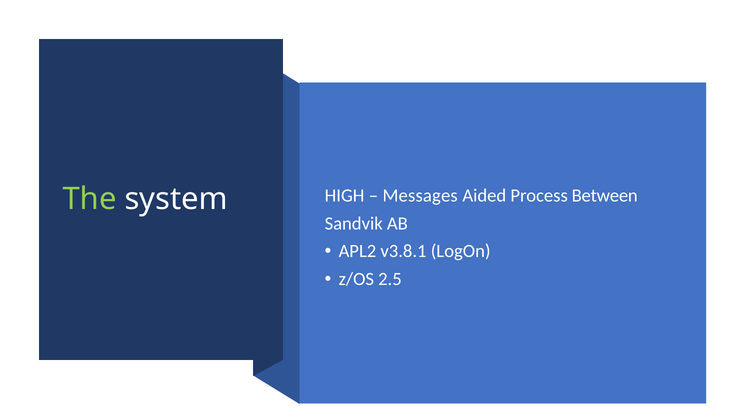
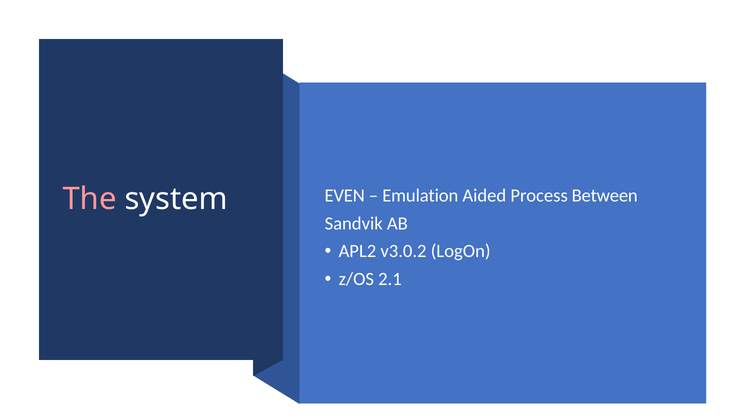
The colour: light green -> pink
HIGH: HIGH -> EVEN
Messages: Messages -> Emulation
v3.8.1: v3.8.1 -> v3.0.2
2.5: 2.5 -> 2.1
